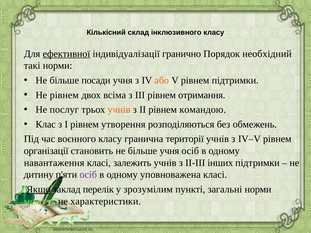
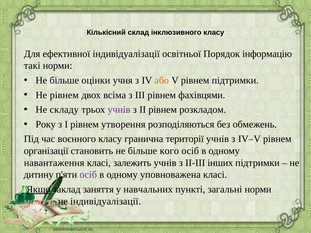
ефективної underline: present -> none
гранично: гранично -> освітньої
необхідний: необхідний -> інформацію
посади: посади -> оцінки
отримання: отримання -> фахівцями
послуг: послуг -> складу
учнів at (119, 110) colour: orange -> purple
командою: командою -> розкладом
Клас: Клас -> Року
більше учня: учня -> кого
перелік: перелік -> заняття
зрозумілим: зрозумілим -> навчальних
можуть colour: light green -> pink
не характеристики: характеристики -> індивідуалізації
